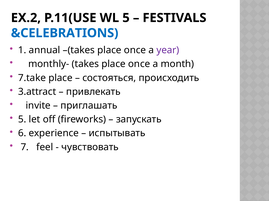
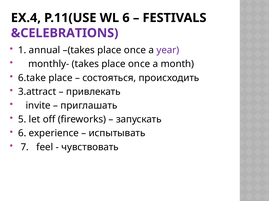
EX.2: EX.2 -> EX.4
WL 5: 5 -> 6
&CELEBRATIONS colour: blue -> purple
7.take: 7.take -> 6.take
